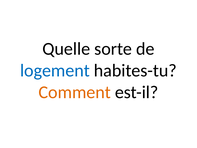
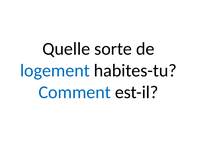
Comment colour: orange -> blue
